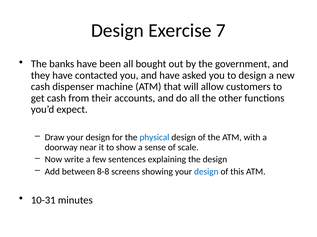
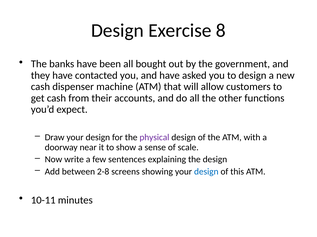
7: 7 -> 8
physical colour: blue -> purple
8-8: 8-8 -> 2-8
10-31: 10-31 -> 10-11
